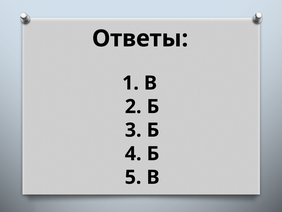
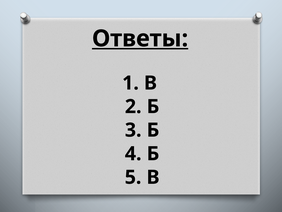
Ответы underline: none -> present
